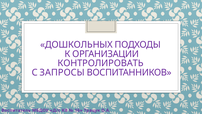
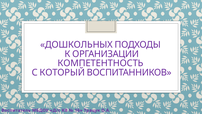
КОНТРОЛИРОВАТЬ: КОНТРОЛИРОВАТЬ -> КОМПЕТЕНТНОСТЬ
ЗАПРОСЫ: ЗАПРОСЫ -> КОТОРЫЙ
